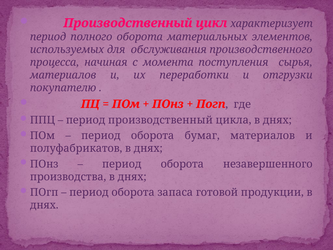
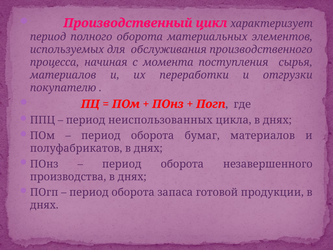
период производственный: производственный -> неиспользованных
